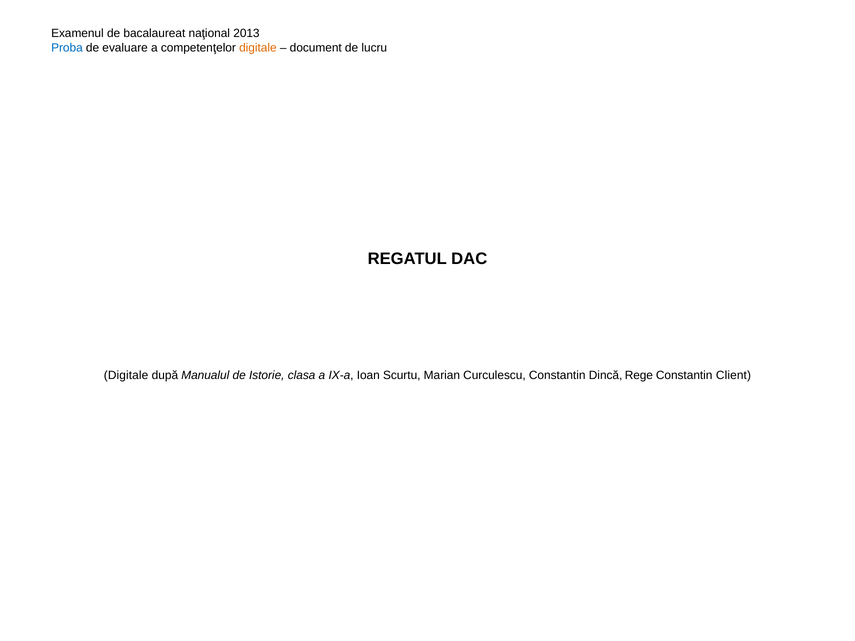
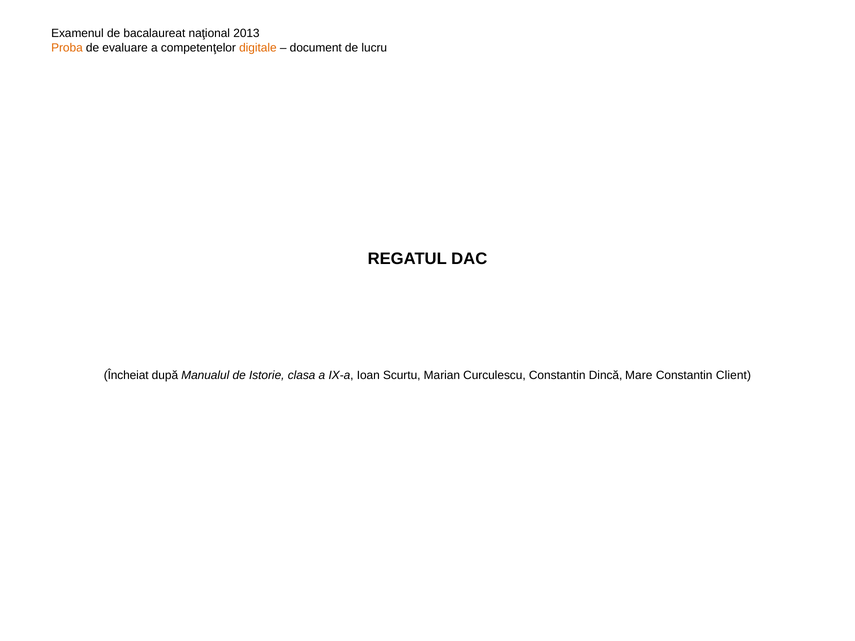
Proba colour: blue -> orange
Digitale at (126, 376): Digitale -> Încheiat
Rege: Rege -> Mare
